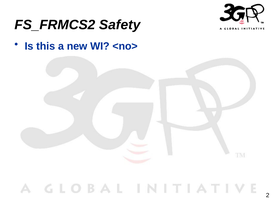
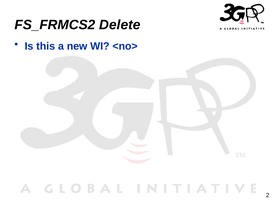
Safety: Safety -> Delete
